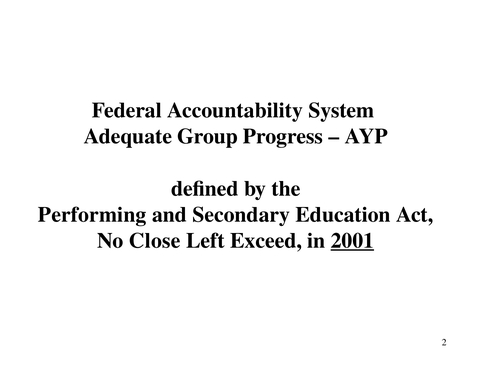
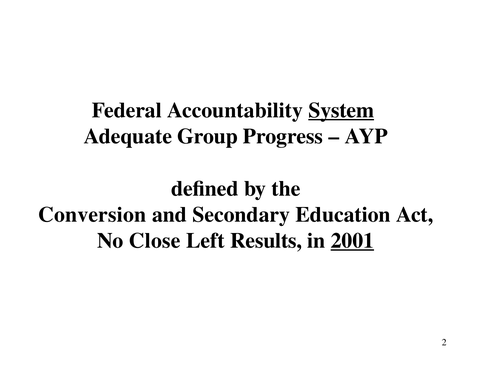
System underline: none -> present
Performing: Performing -> Conversion
Exceed: Exceed -> Results
